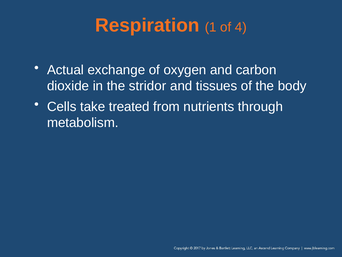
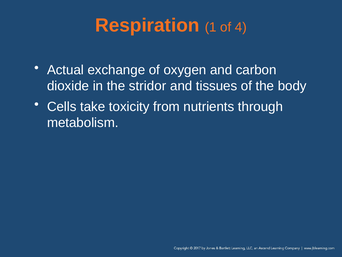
treated: treated -> toxicity
